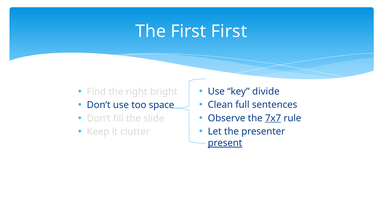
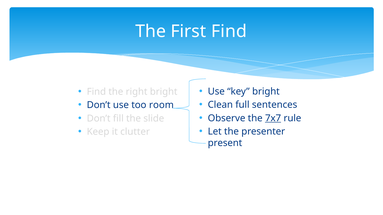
First First: First -> Find
key divide: divide -> bright
space: space -> room
present underline: present -> none
